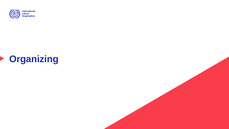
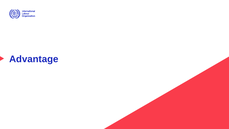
Organizing: Organizing -> Advantage
